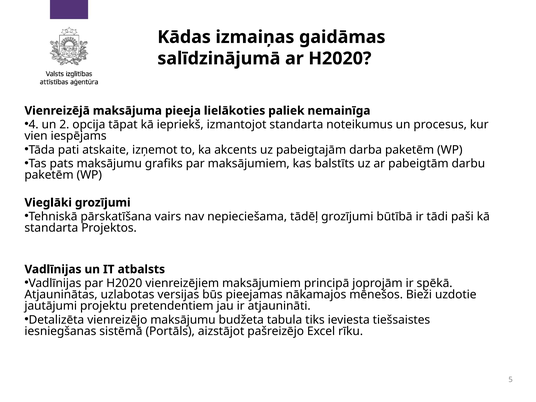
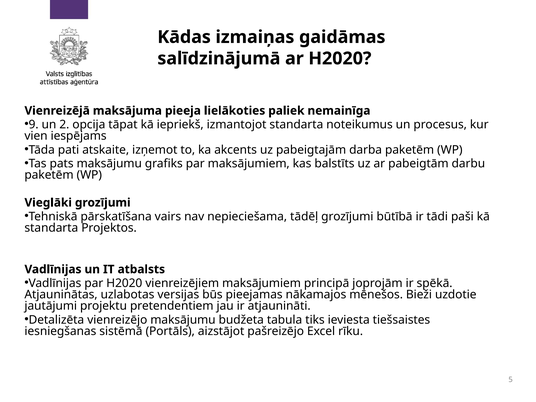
4: 4 -> 9
